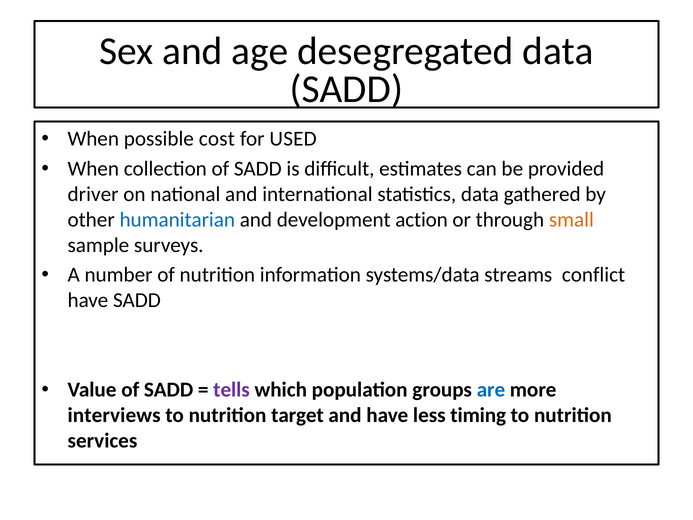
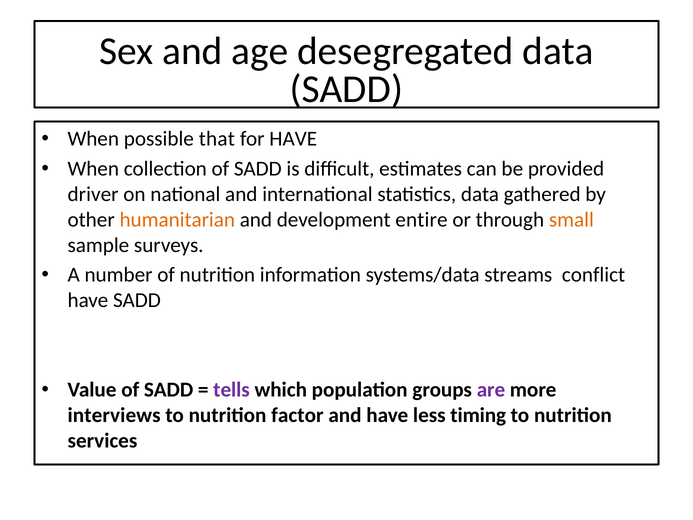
cost: cost -> that
for USED: USED -> HAVE
humanitarian colour: blue -> orange
action: action -> entire
are colour: blue -> purple
target: target -> factor
